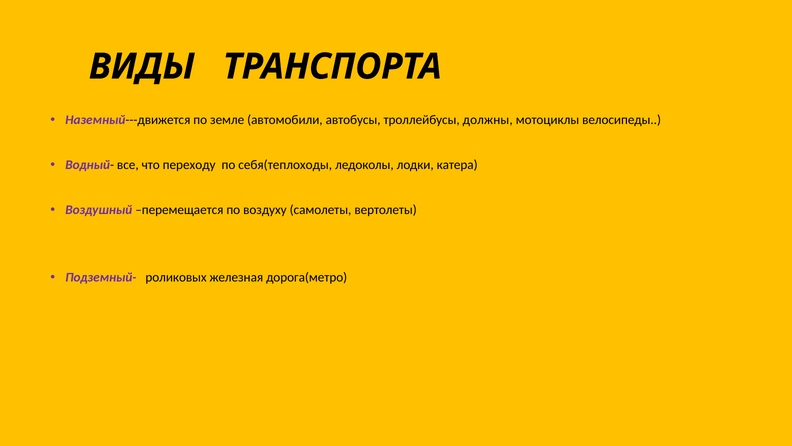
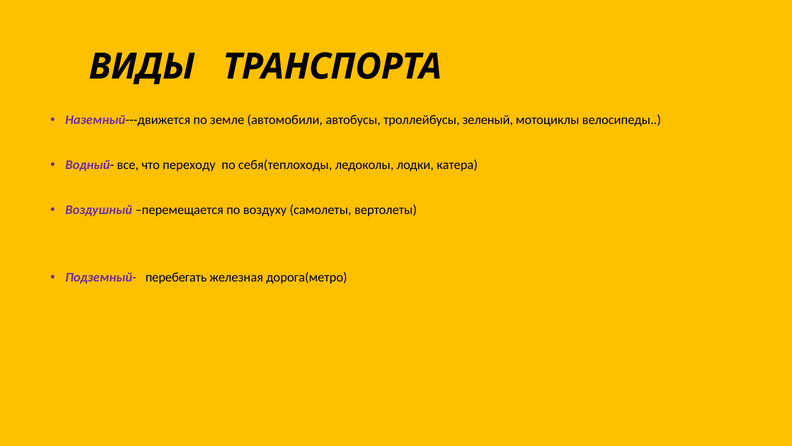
должны: должны -> зеленый
роликовых: роликовых -> перебегать
